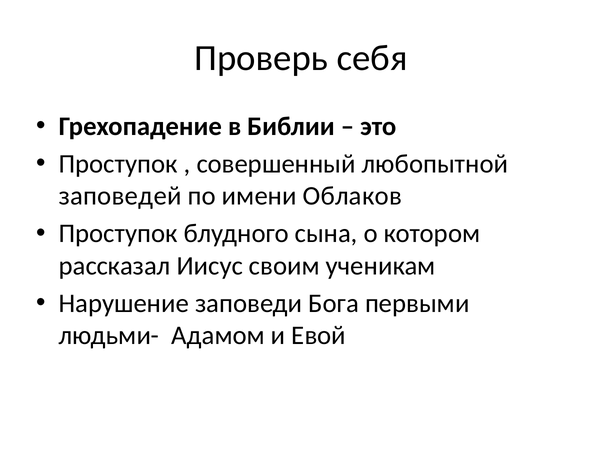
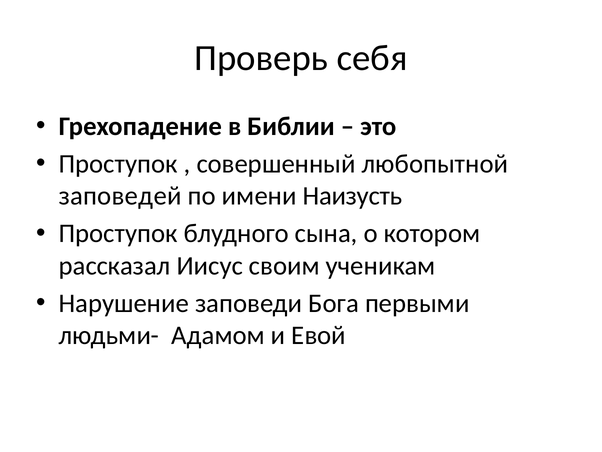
Облаков: Облаков -> Наизусть
